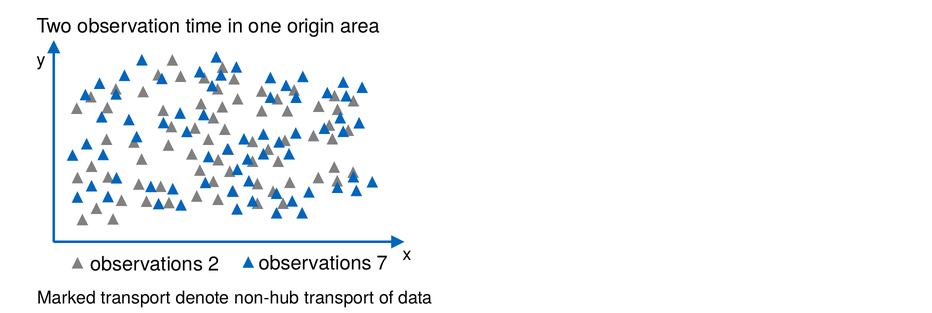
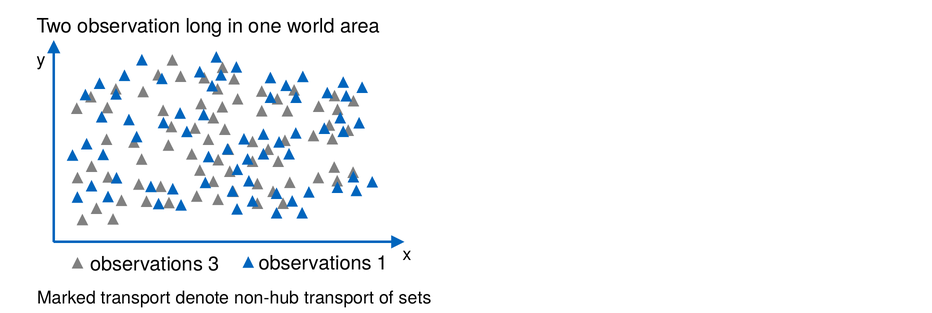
time: time -> long
origin: origin -> world
2: 2 -> 3
7: 7 -> 1
data: data -> sets
